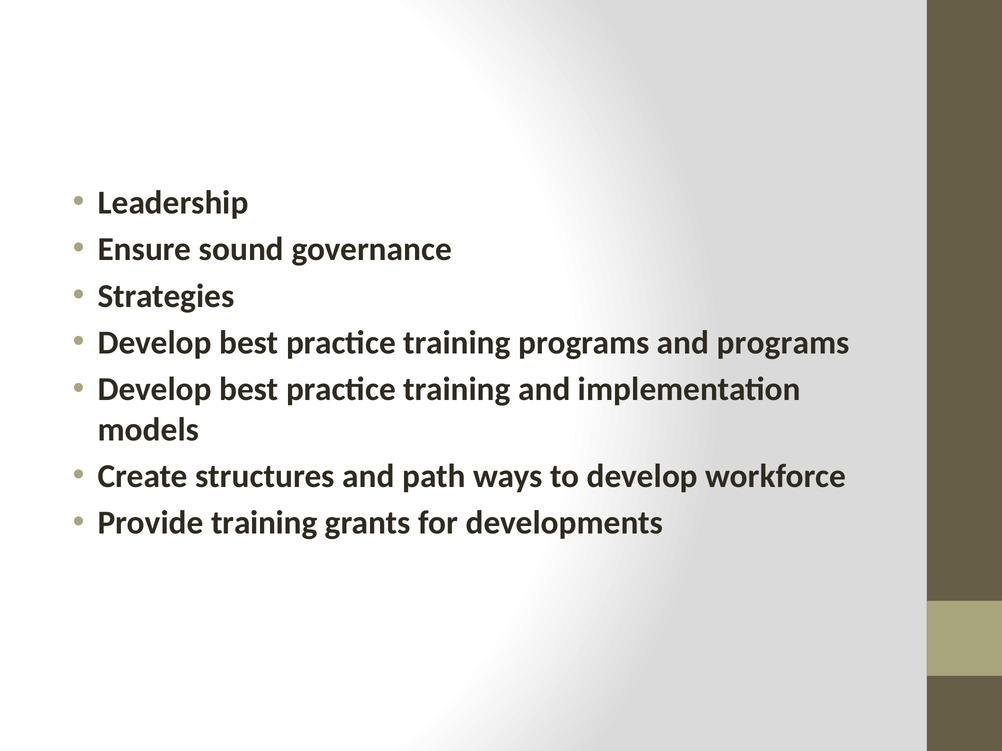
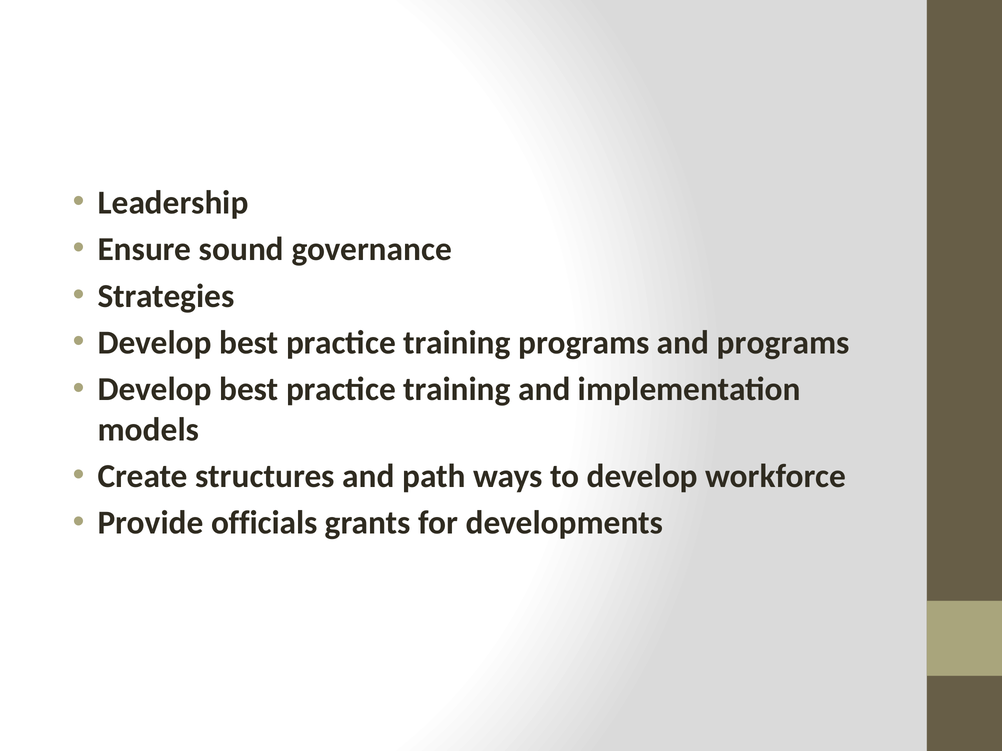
Provide training: training -> officials
